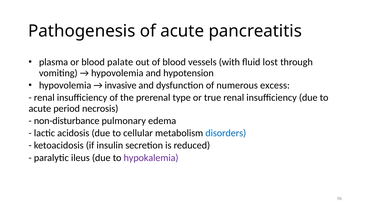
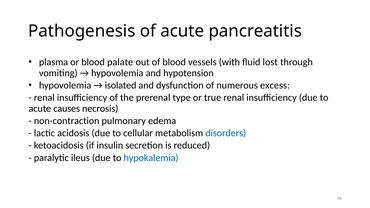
invasive: invasive -> isolated
period: period -> causes
non-disturbance: non-disturbance -> non-contraction
hypokalemia colour: purple -> blue
